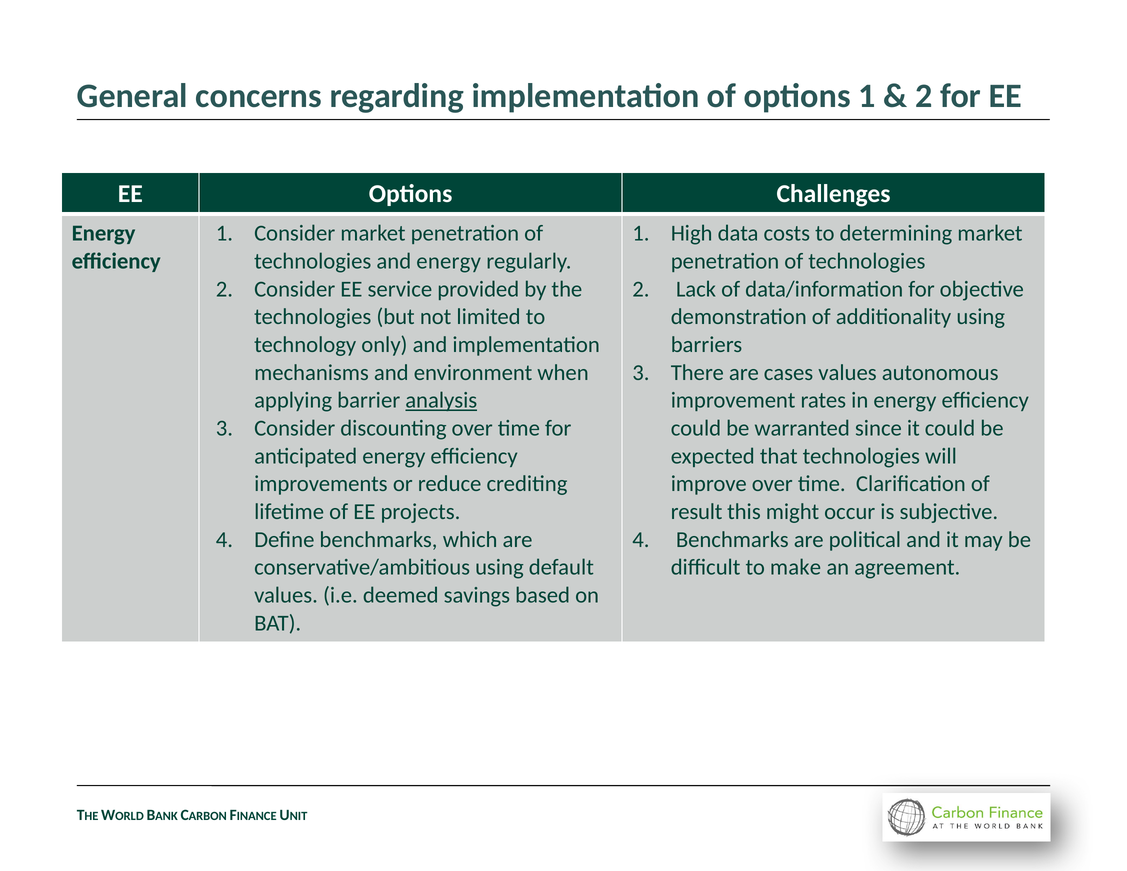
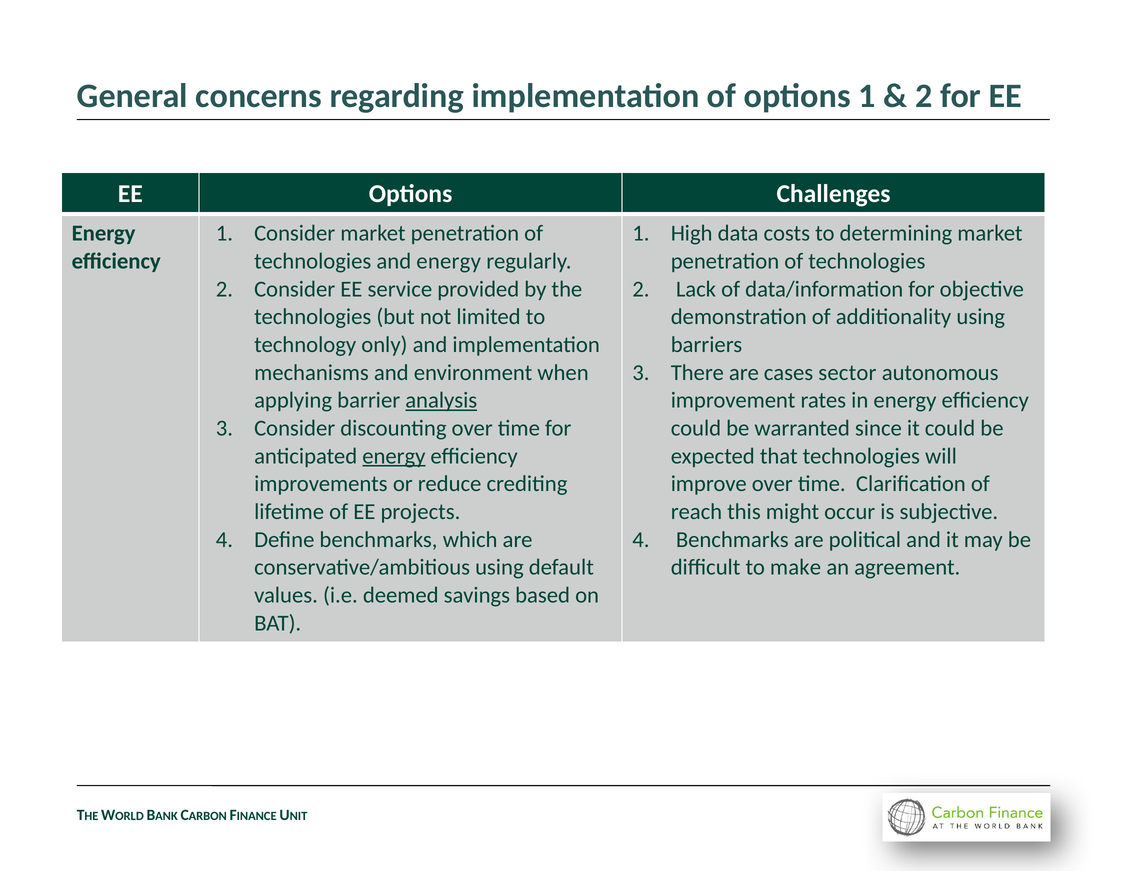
cases values: values -> sector
energy at (394, 456) underline: none -> present
result: result -> reach
